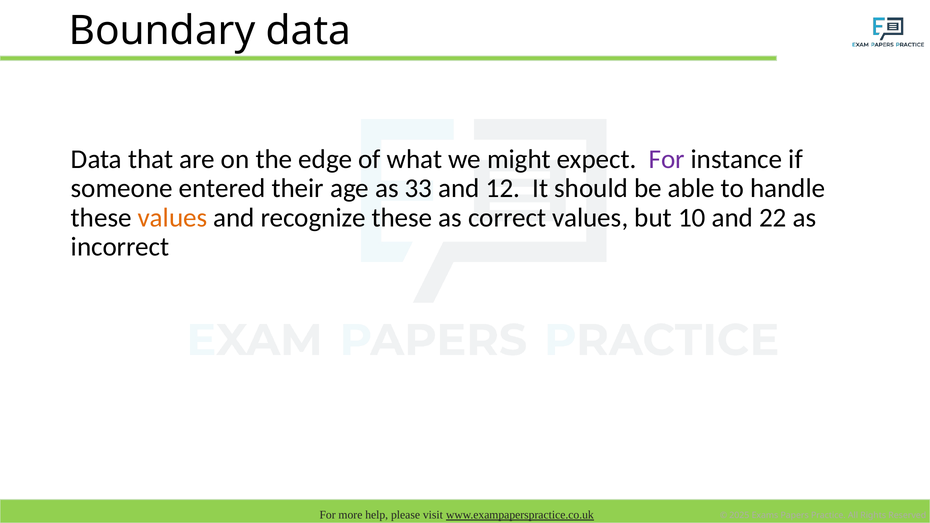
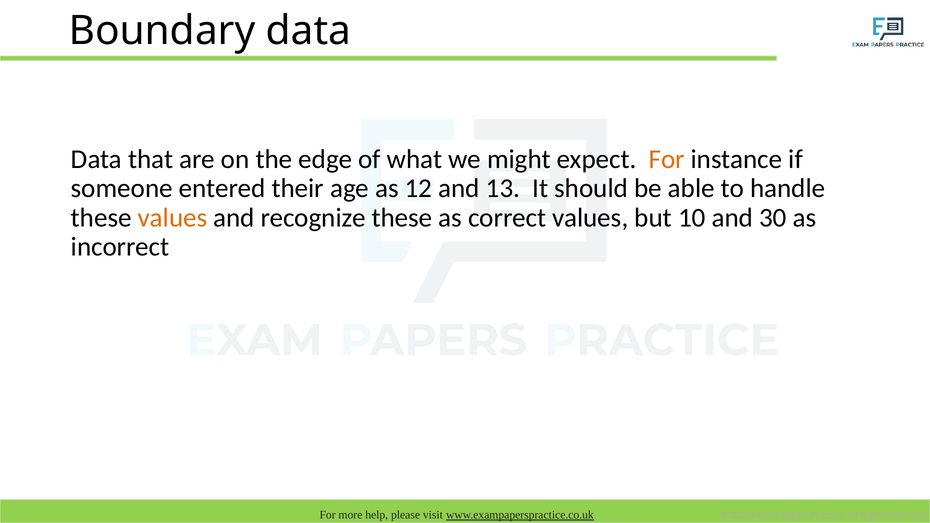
For at (667, 159) colour: purple -> orange
33: 33 -> 12
12: 12 -> 13
22: 22 -> 30
